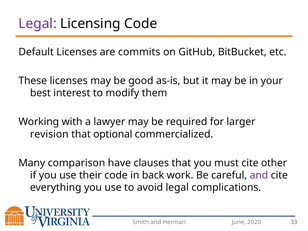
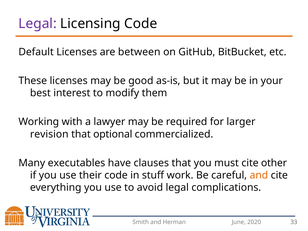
commits: commits -> between
comparison: comparison -> executables
back: back -> stuff
and at (259, 175) colour: purple -> orange
